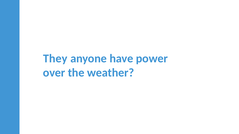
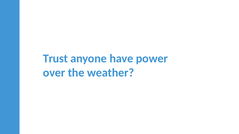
They: They -> Trust
